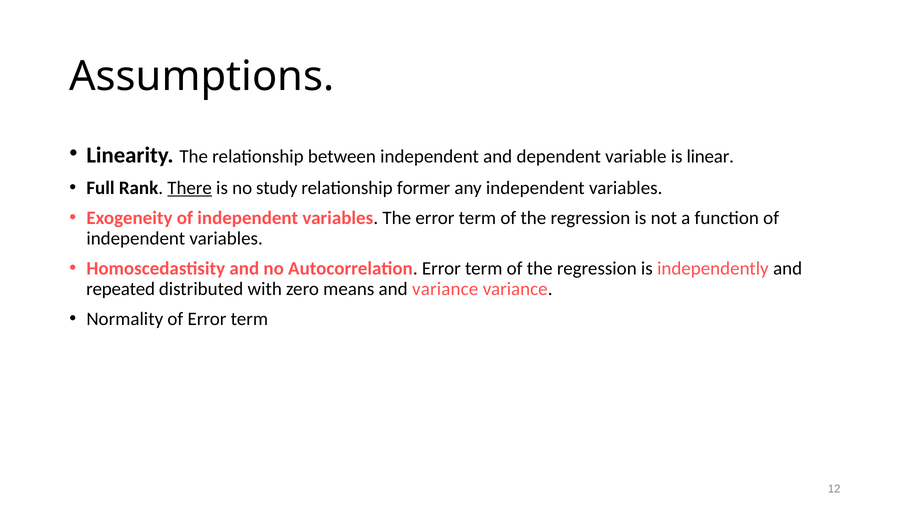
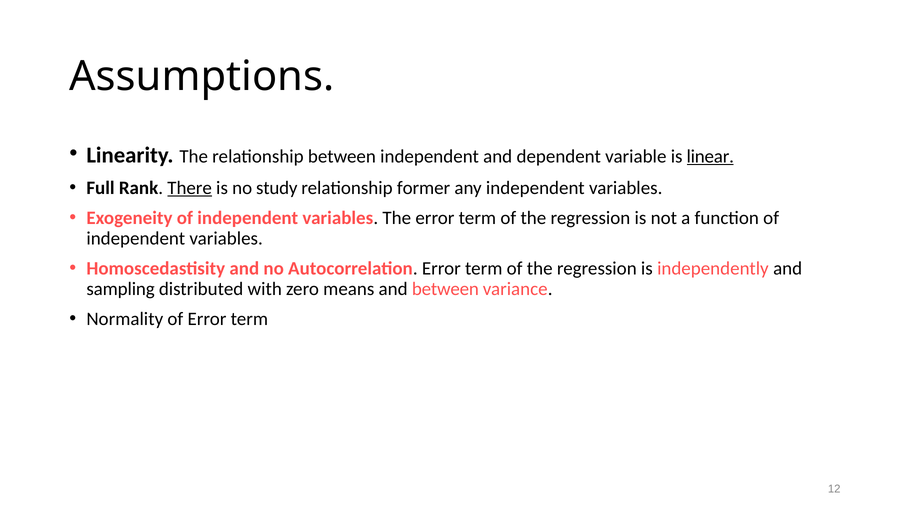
linear underline: none -> present
repeated: repeated -> sampling
and variance: variance -> between
